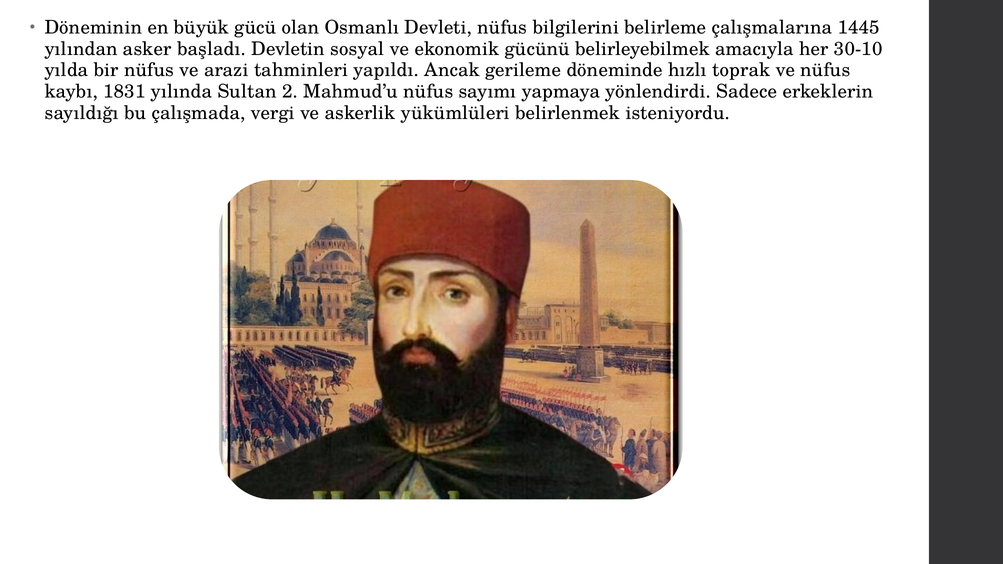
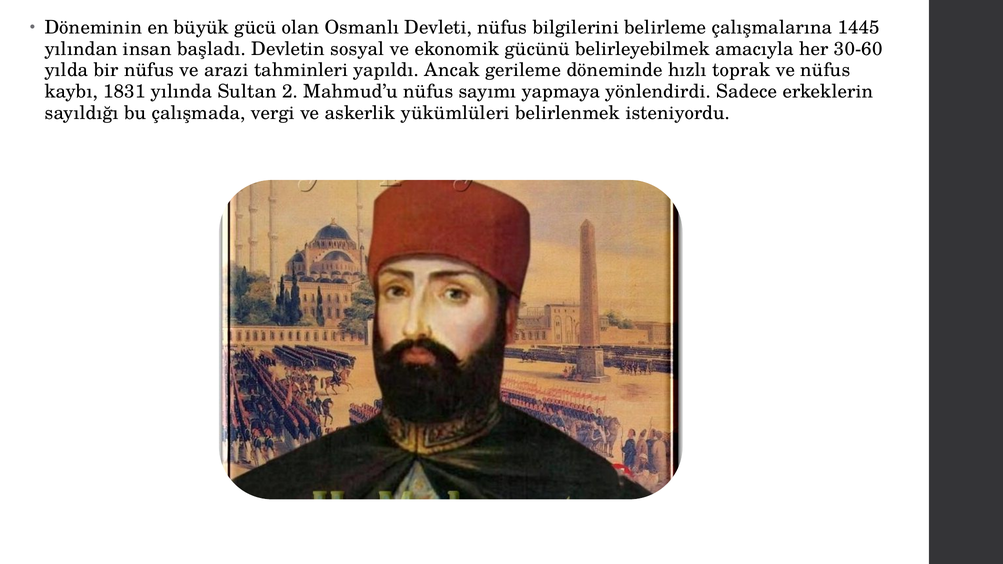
asker: asker -> insan
30-10: 30-10 -> 30-60
